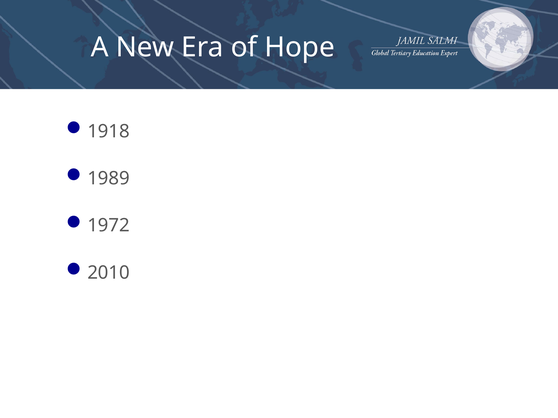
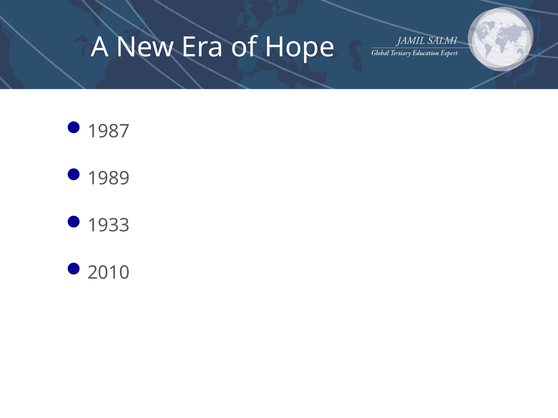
1918: 1918 -> 1987
1972: 1972 -> 1933
